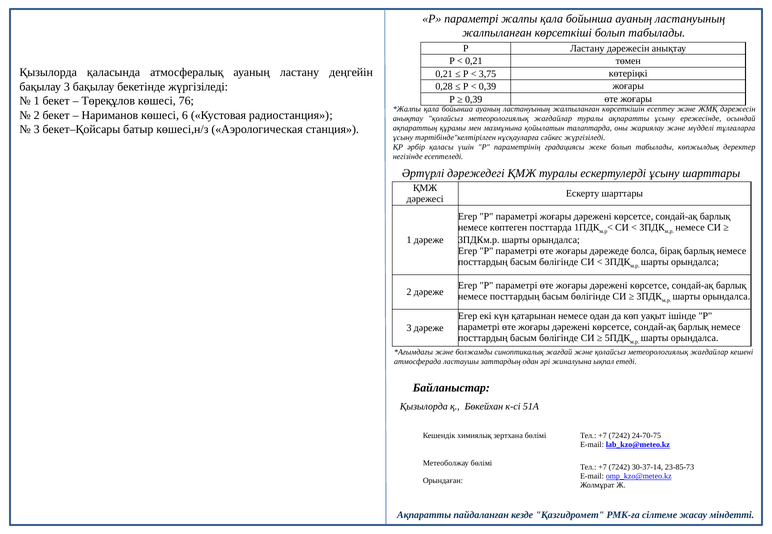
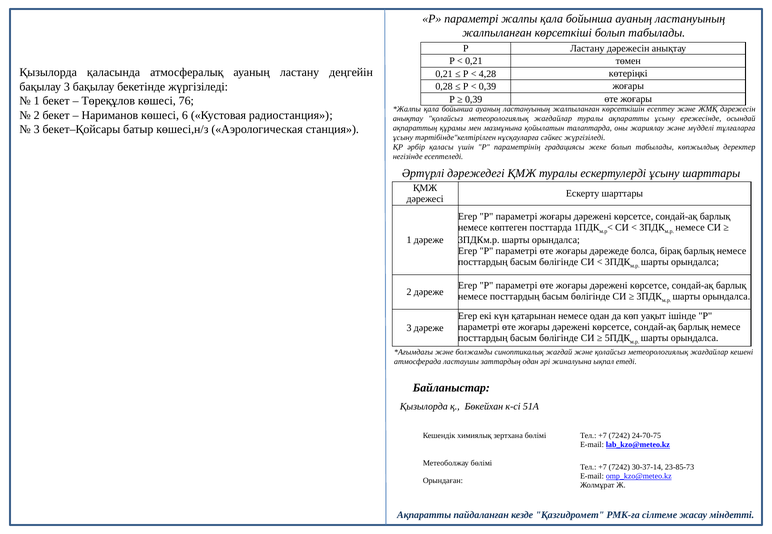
3,75: 3,75 -> 4,28
